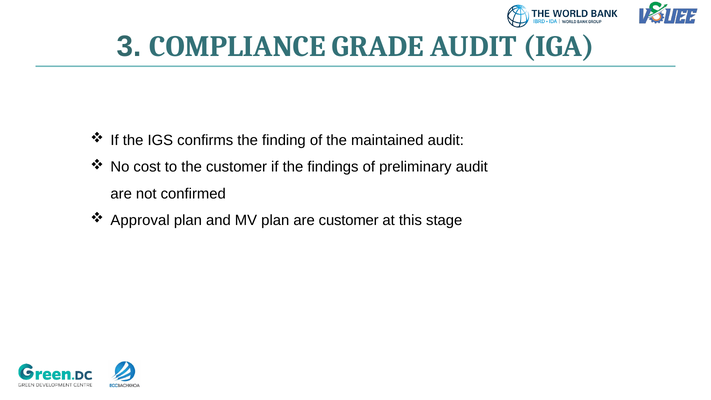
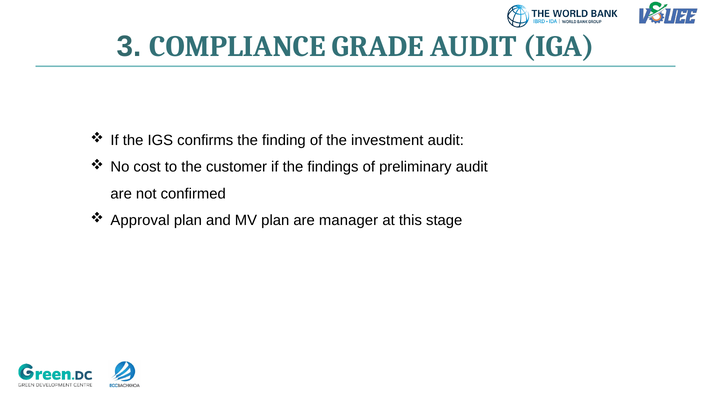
maintained: maintained -> investment
are customer: customer -> manager
